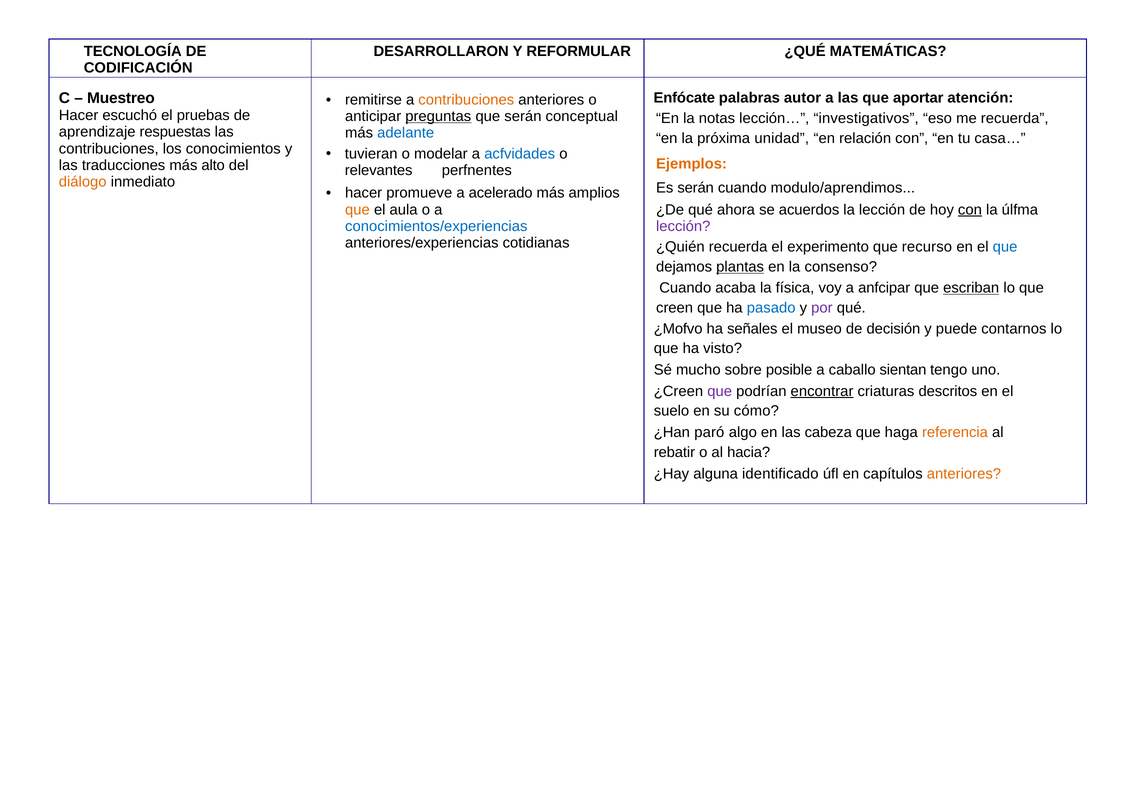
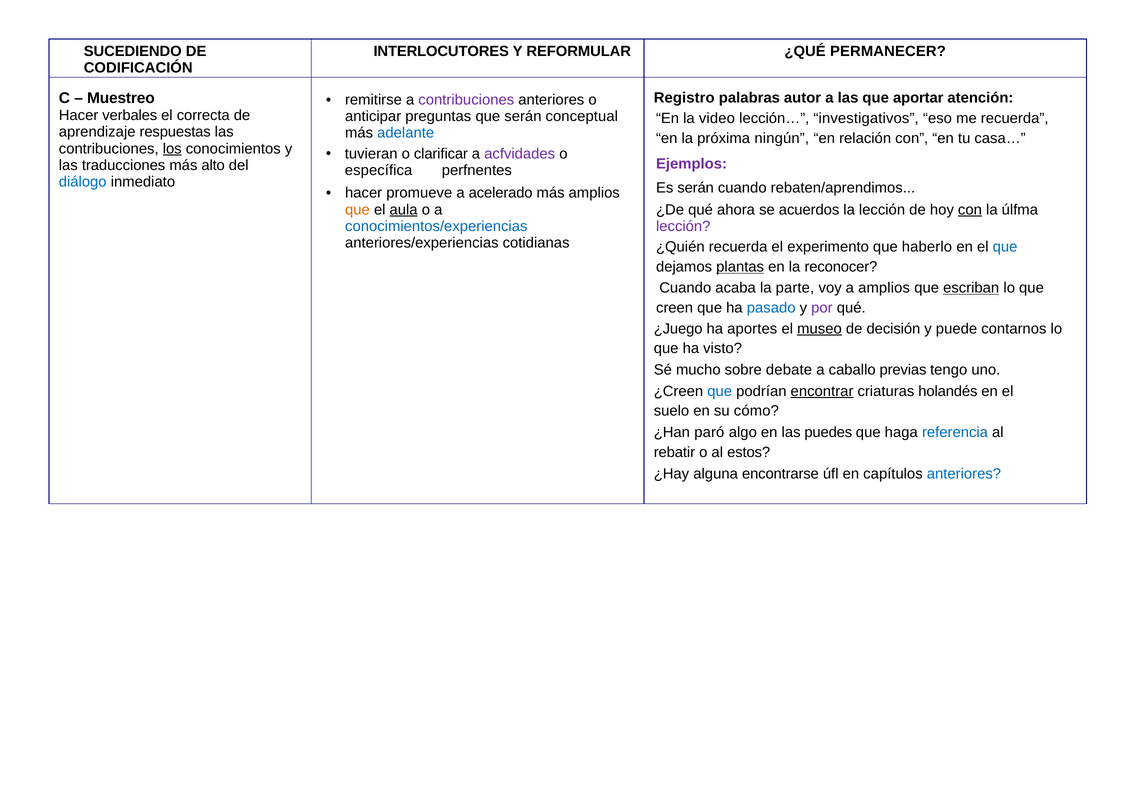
TECNOLOGÍA: TECNOLOGÍA -> SUCEDIENDO
DESARROLLARON: DESARROLLARON -> INTERLOCUTORES
MATEMÁTICAS: MATEMÁTICAS -> PERMANECER
Enfócate: Enfócate -> Registro
contribuciones at (466, 100) colour: orange -> purple
escuchó: escuchó -> verbales
pruebas: pruebas -> correcta
preguntas underline: present -> none
notas: notas -> video
unidad: unidad -> ningún
los underline: none -> present
modelar: modelar -> clariﬁcar
acfvidades colour: blue -> purple
Ejemplos colour: orange -> purple
relevantes: relevantes -> específica
diálogo colour: orange -> blue
modulo/aprendimos: modulo/aprendimos -> rebaten/aprendimos
aula underline: none -> present
recurso: recurso -> haberlo
consenso: consenso -> reconocer
física: física -> parte
a anfcipar: anfcipar -> amplios
¿Mofvo: ¿Mofvo -> ¿Juego
señales: señales -> aportes
museo underline: none -> present
posible: posible -> debate
sientan: sientan -> previas
que at (720, 391) colour: purple -> blue
descritos: descritos -> holandés
cabeza: cabeza -> puedes
referencia colour: orange -> blue
hacia: hacia -> estos
identificado: identificado -> encontrarse
anteriores at (964, 474) colour: orange -> blue
